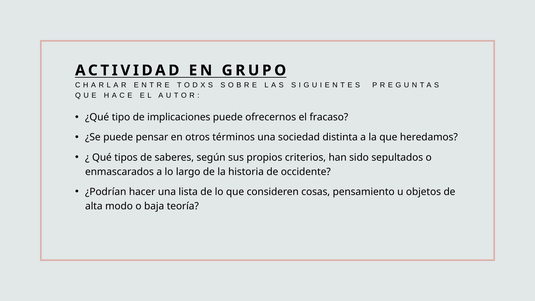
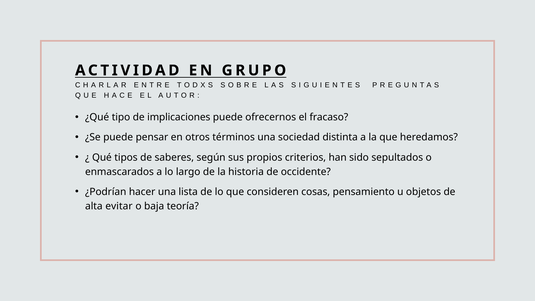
modo: modo -> evitar
